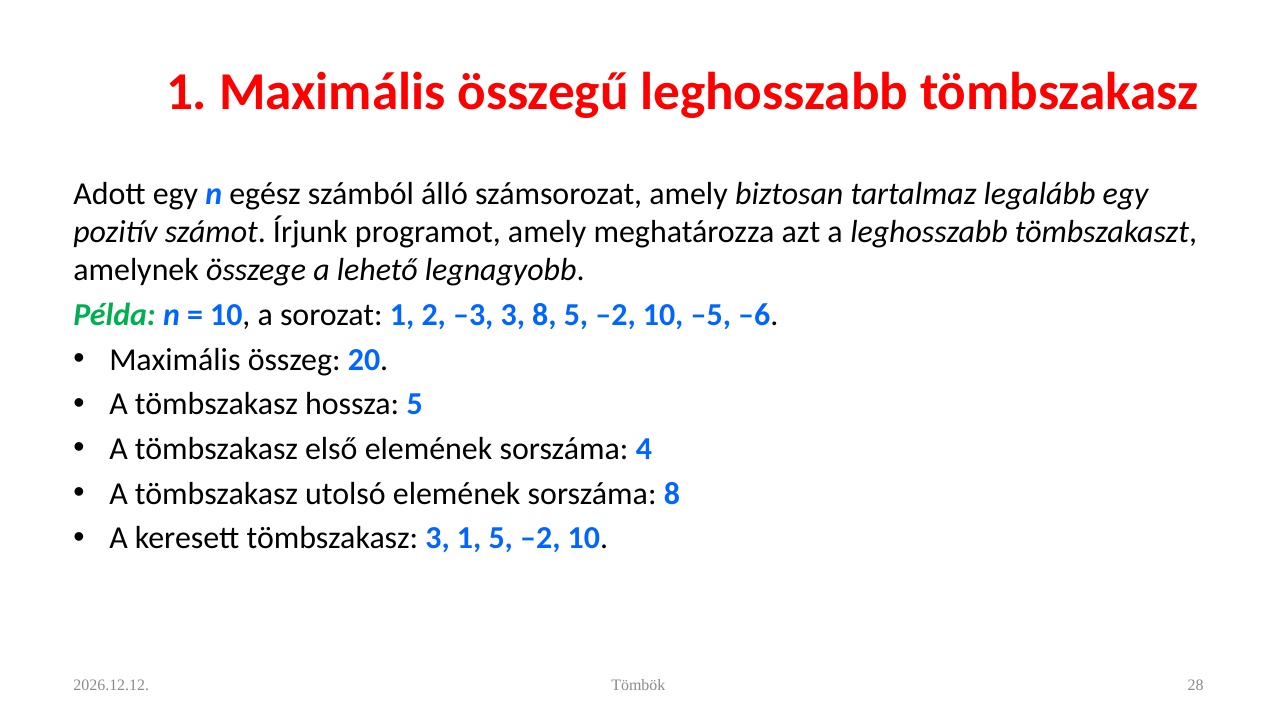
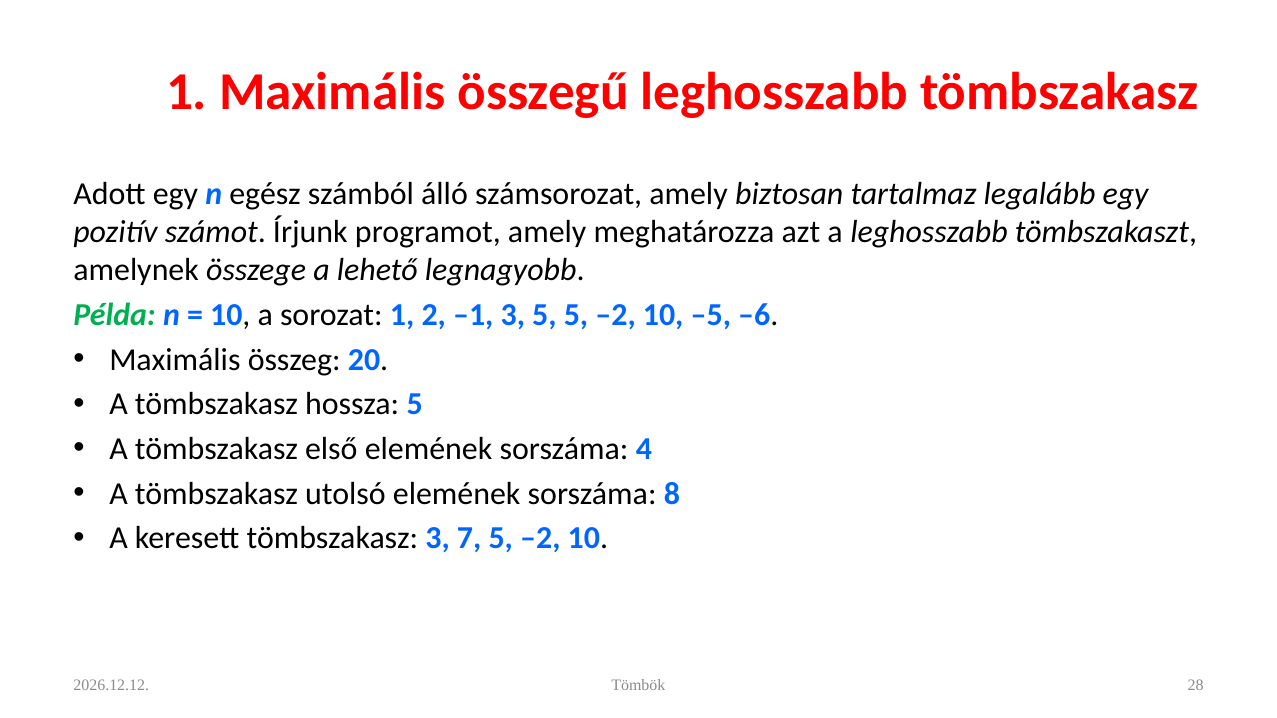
–3: –3 -> –1
3 8: 8 -> 5
3 1: 1 -> 7
